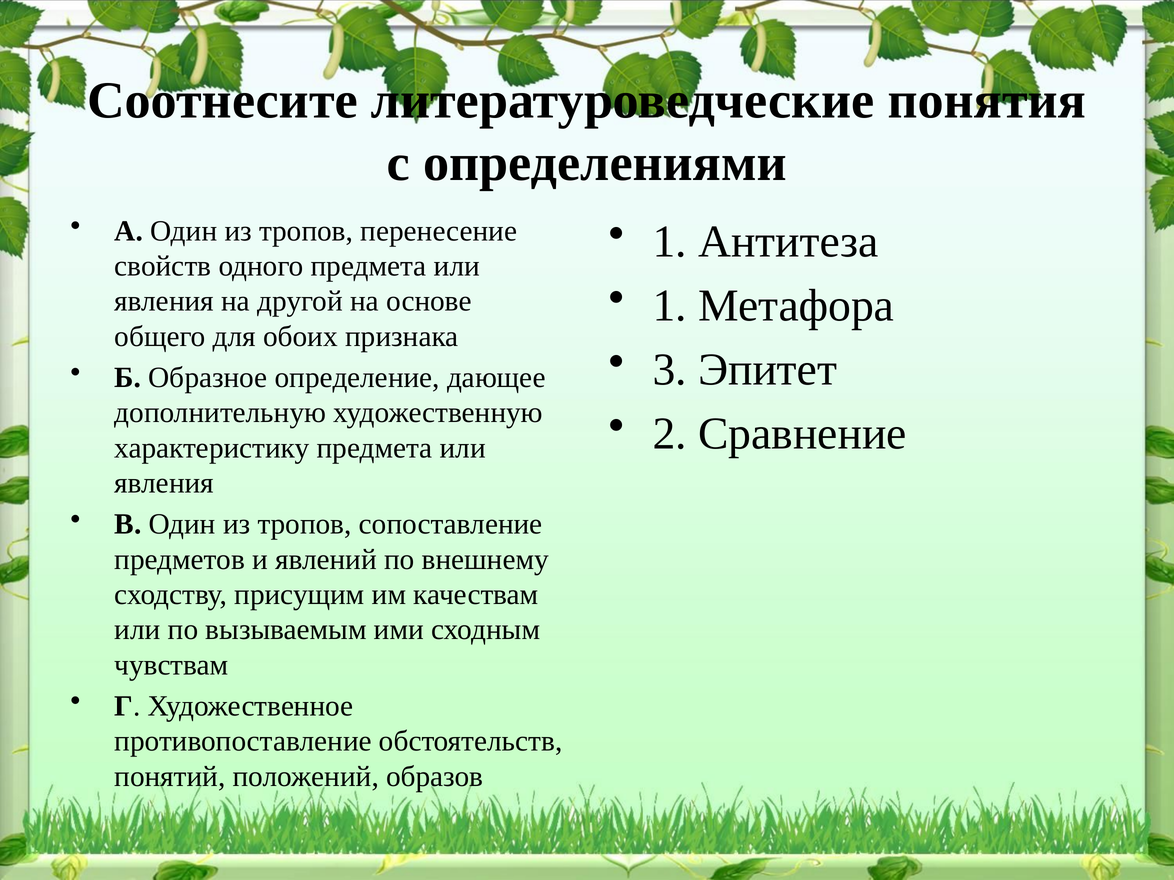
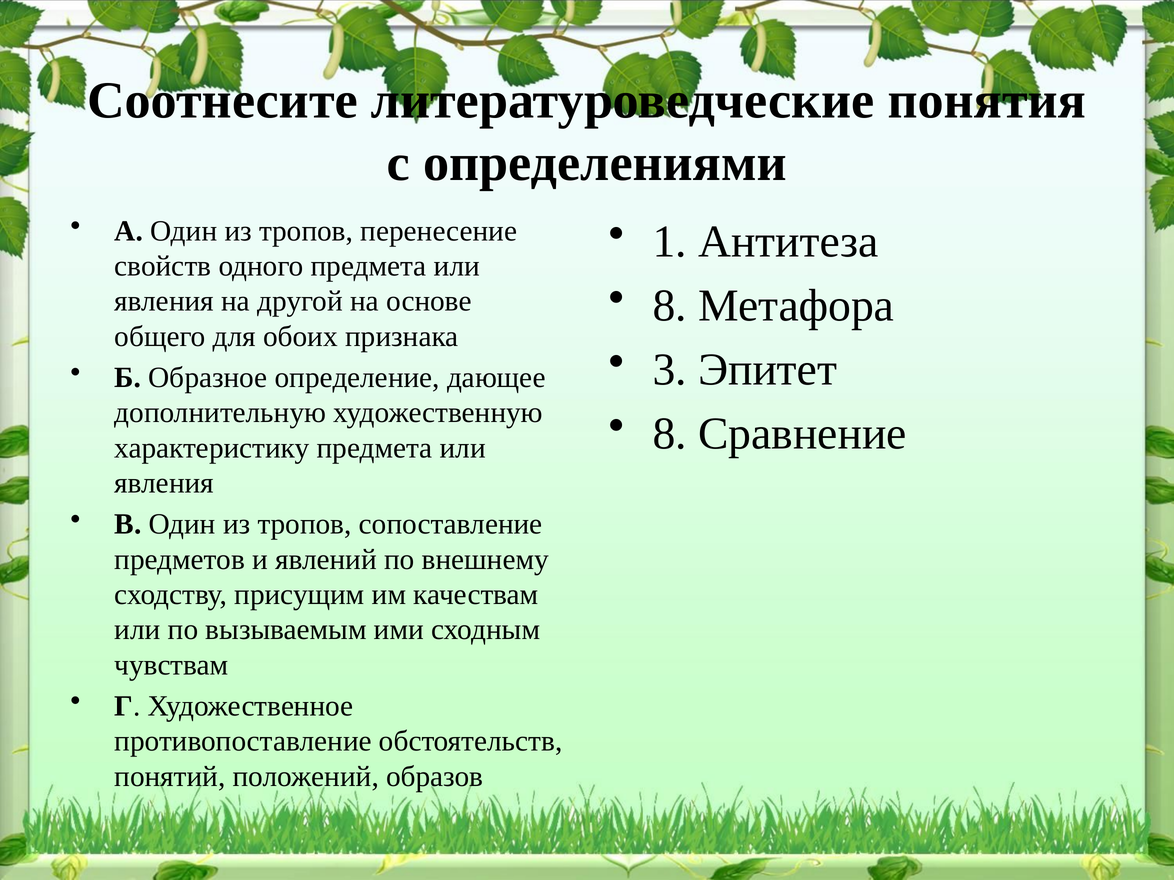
1 at (670, 306): 1 -> 8
2 at (670, 434): 2 -> 8
